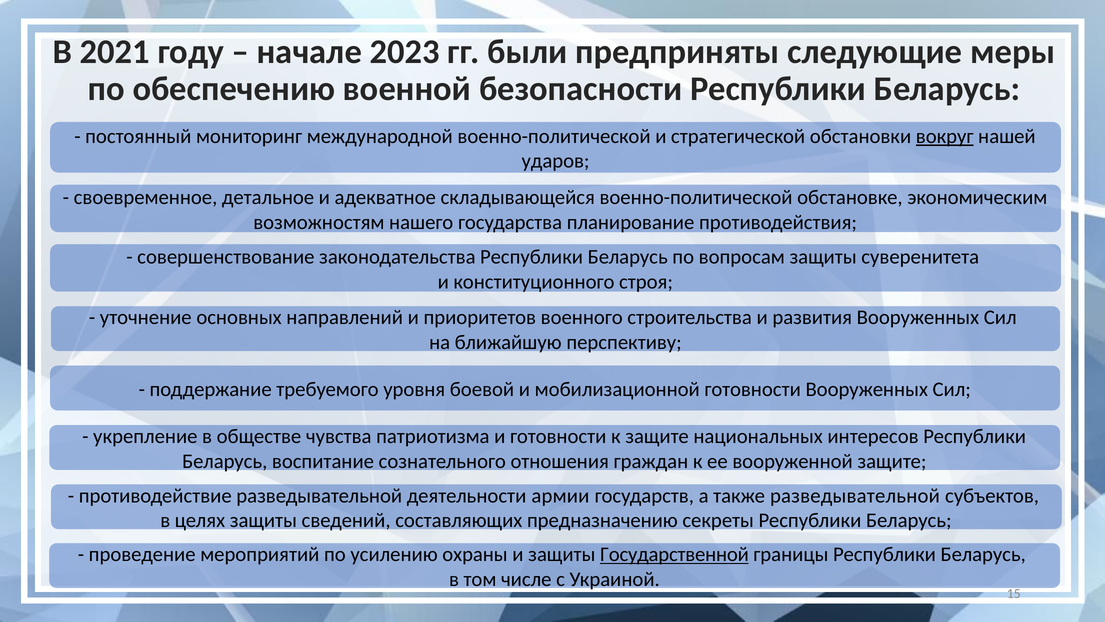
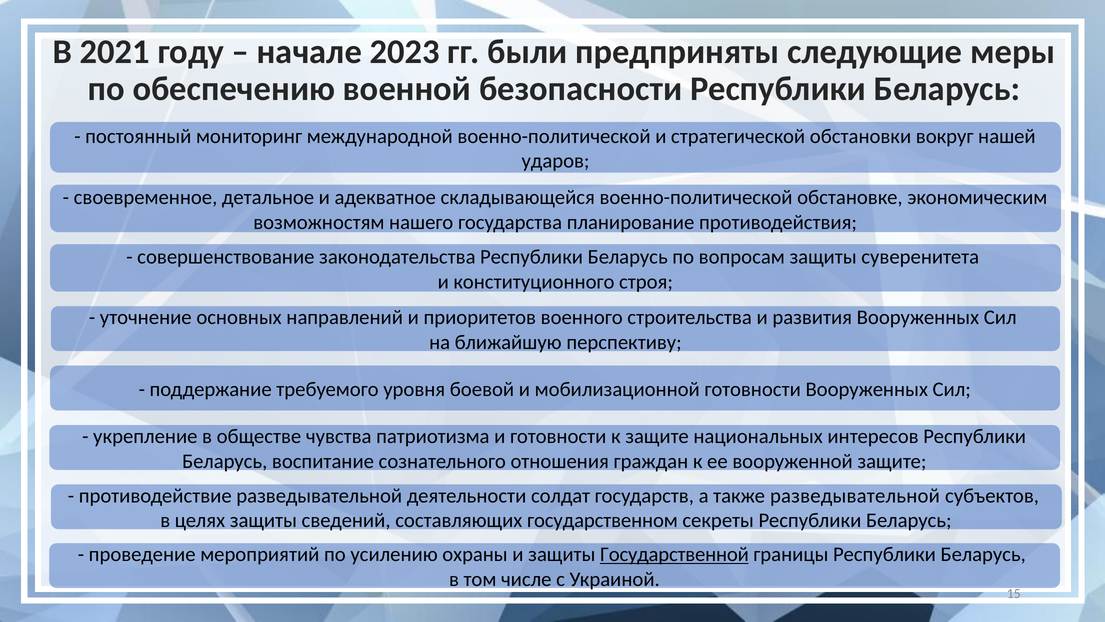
вокруг underline: present -> none
армии: армии -> солдат
предназначению: предназначению -> государственном
